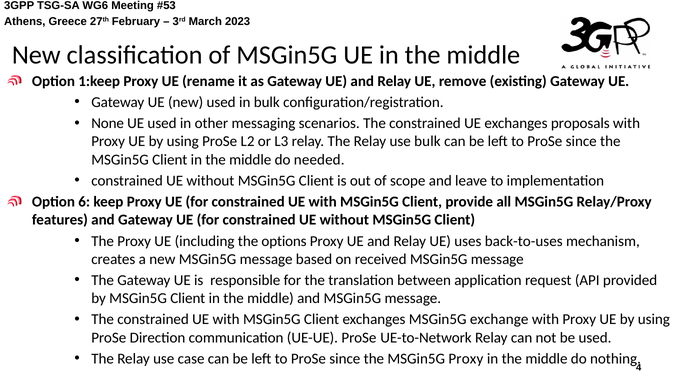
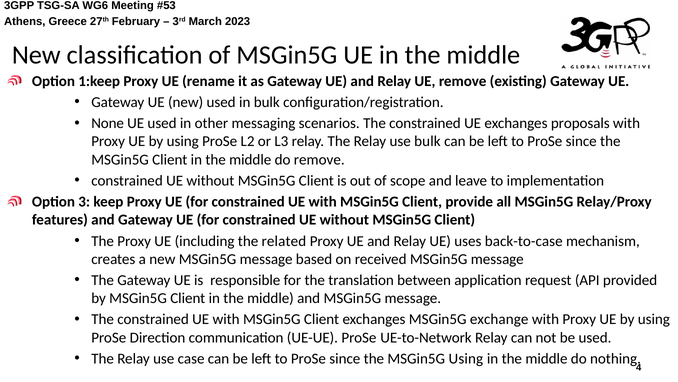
do needed: needed -> remove
6: 6 -> 3
options: options -> related
back-to-uses: back-to-uses -> back-to-case
MSGin5G Proxy: Proxy -> Using
